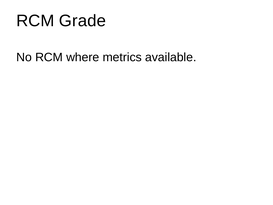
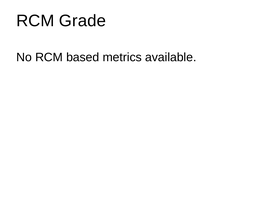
where: where -> based
